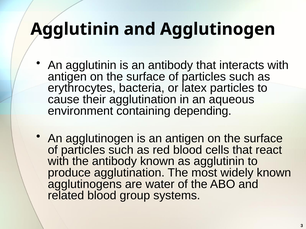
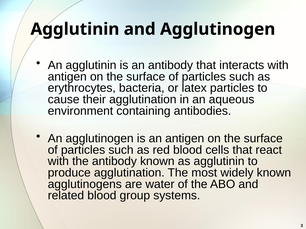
depending: depending -> antibodies
